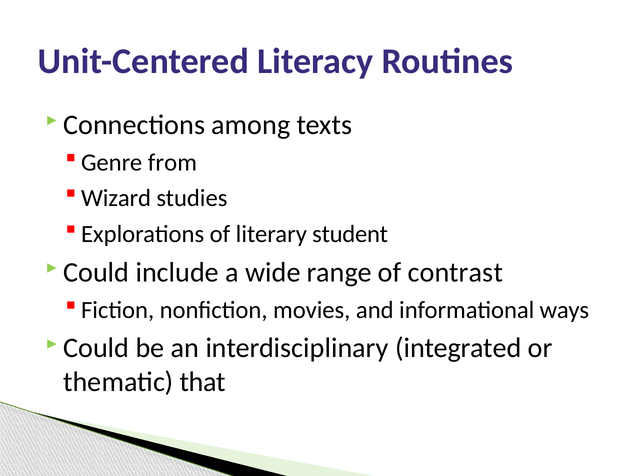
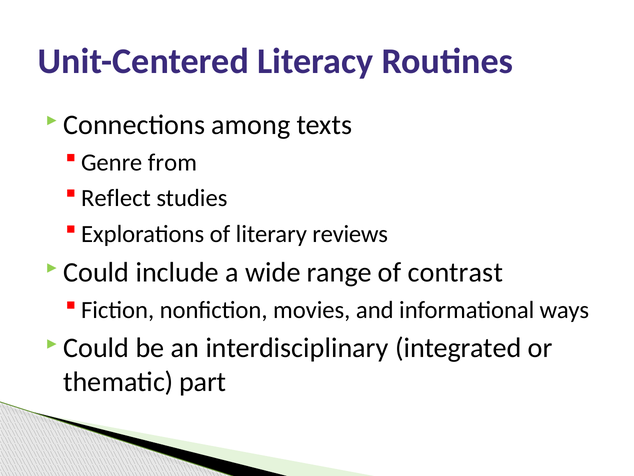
Wizard: Wizard -> Reflect
student: student -> reviews
that: that -> part
